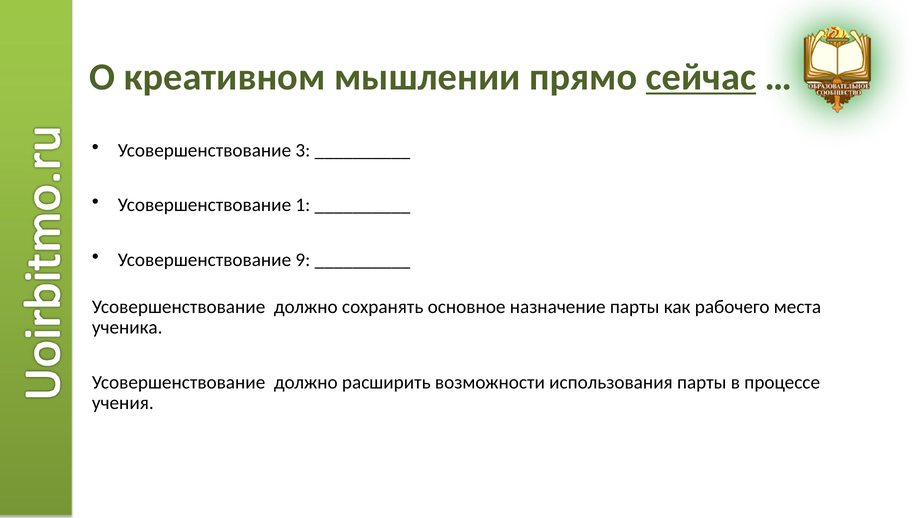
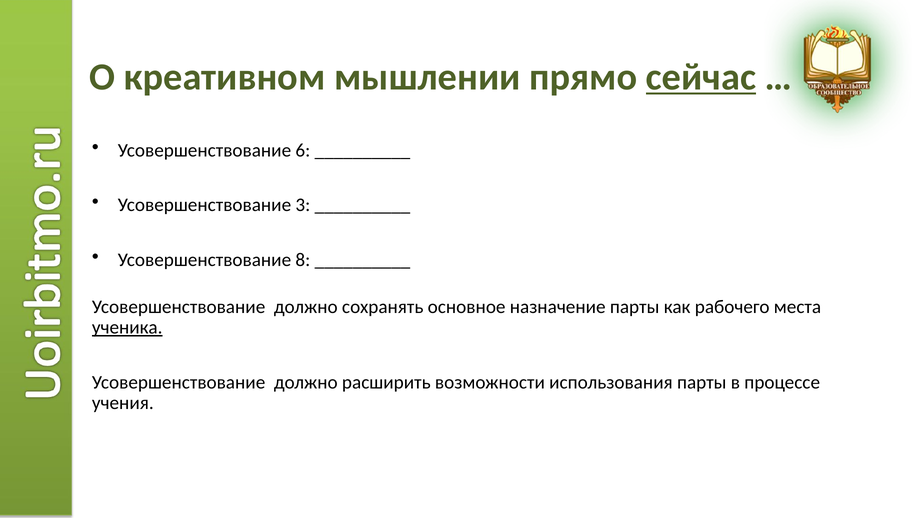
3: 3 -> 6
1: 1 -> 3
9: 9 -> 8
ученика underline: none -> present
